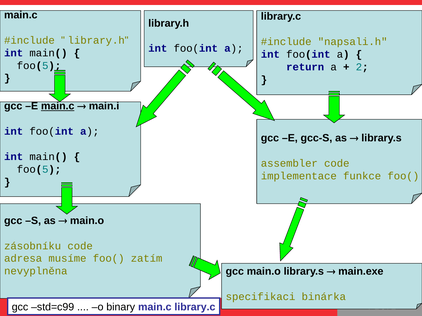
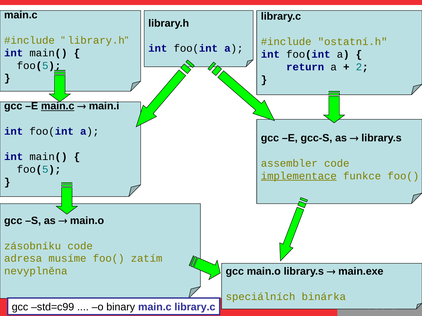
napsali.h: napsali.h -> ostatní.h
implementace underline: none -> present
specifikaci: specifikaci -> speciálních
